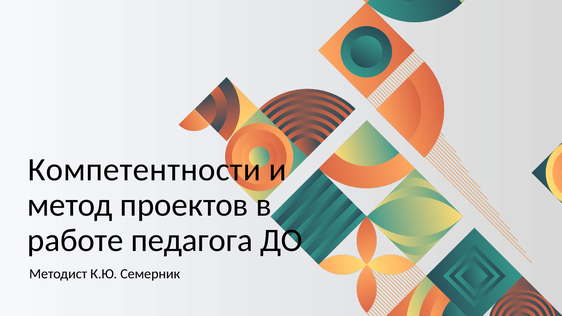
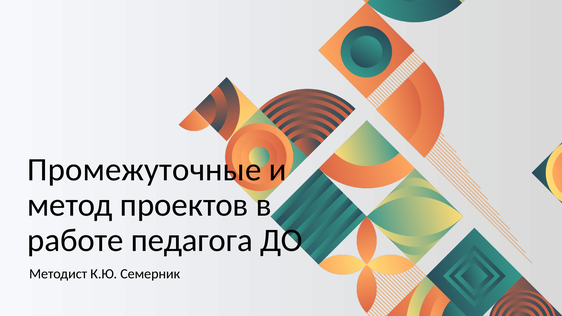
Компетентности: Компетентности -> Промежуточные
